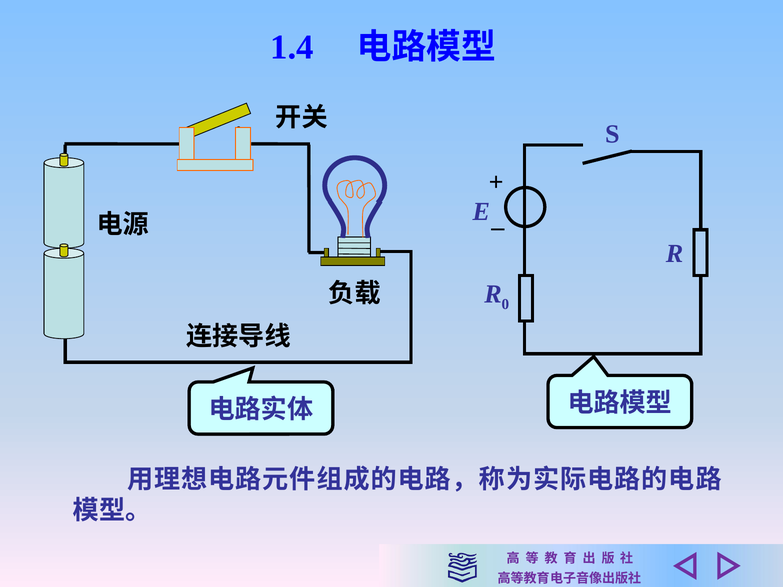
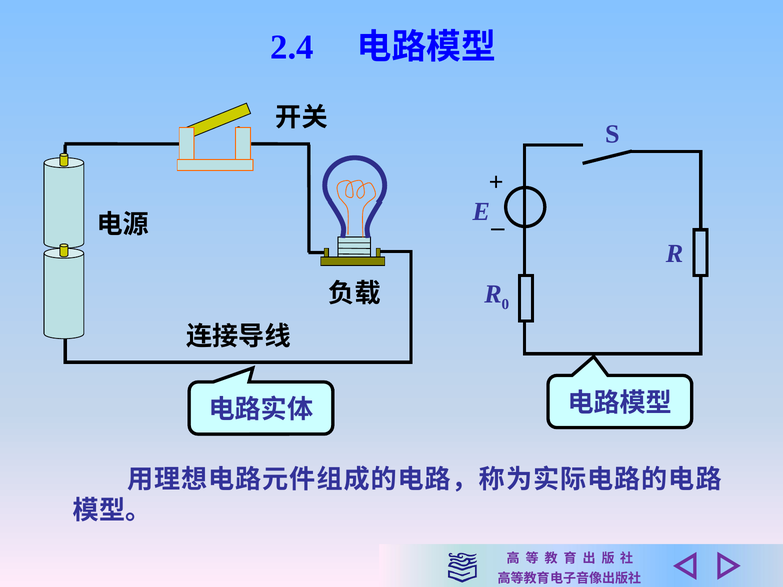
1.4: 1.4 -> 2.4
